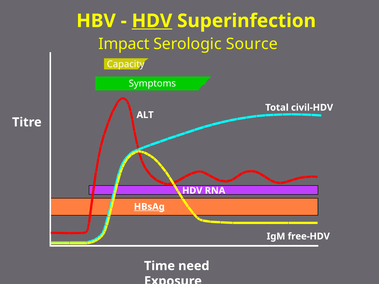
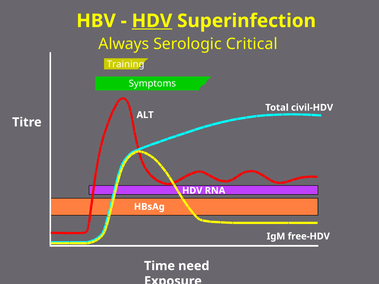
Impact: Impact -> Always
Source: Source -> Critical
Capacity: Capacity -> Training
HBsAg underline: present -> none
